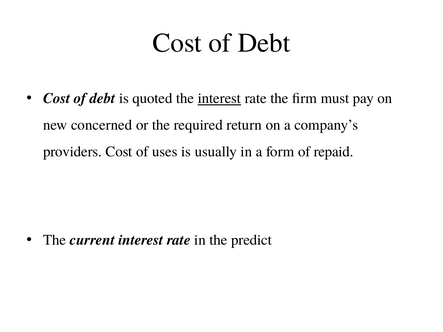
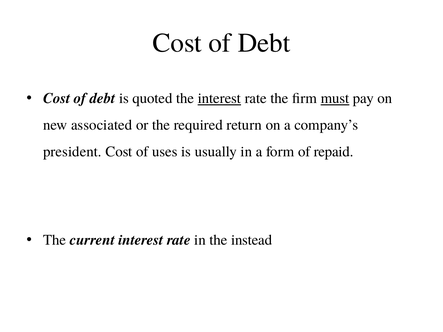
must underline: none -> present
concerned: concerned -> associated
providers: providers -> president
predict: predict -> instead
